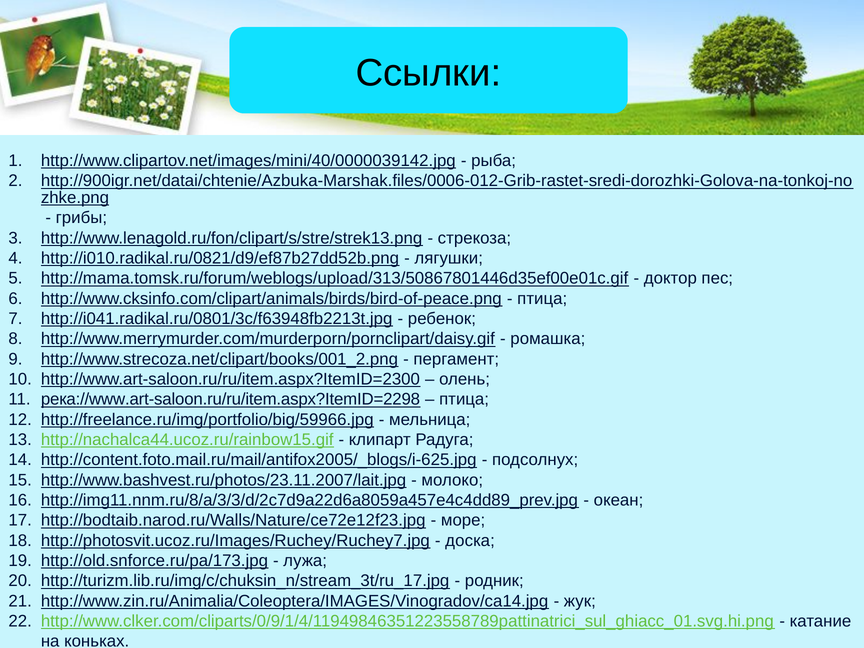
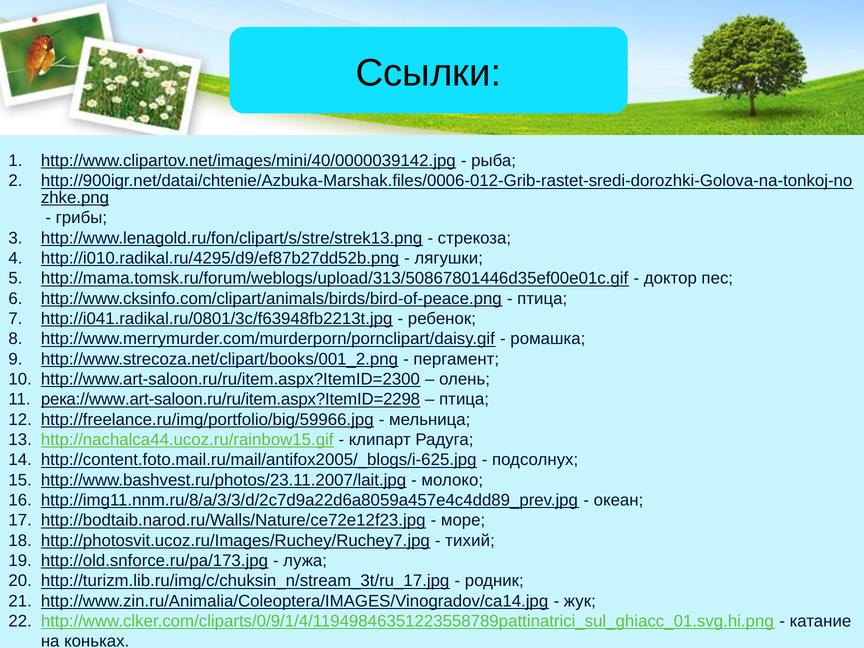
http://i010.radikal.ru/0821/d9/ef87b27dd52b.png: http://i010.radikal.ru/0821/d9/ef87b27dd52b.png -> http://i010.radikal.ru/4295/d9/ef87b27dd52b.png
доска: доска -> тихий
